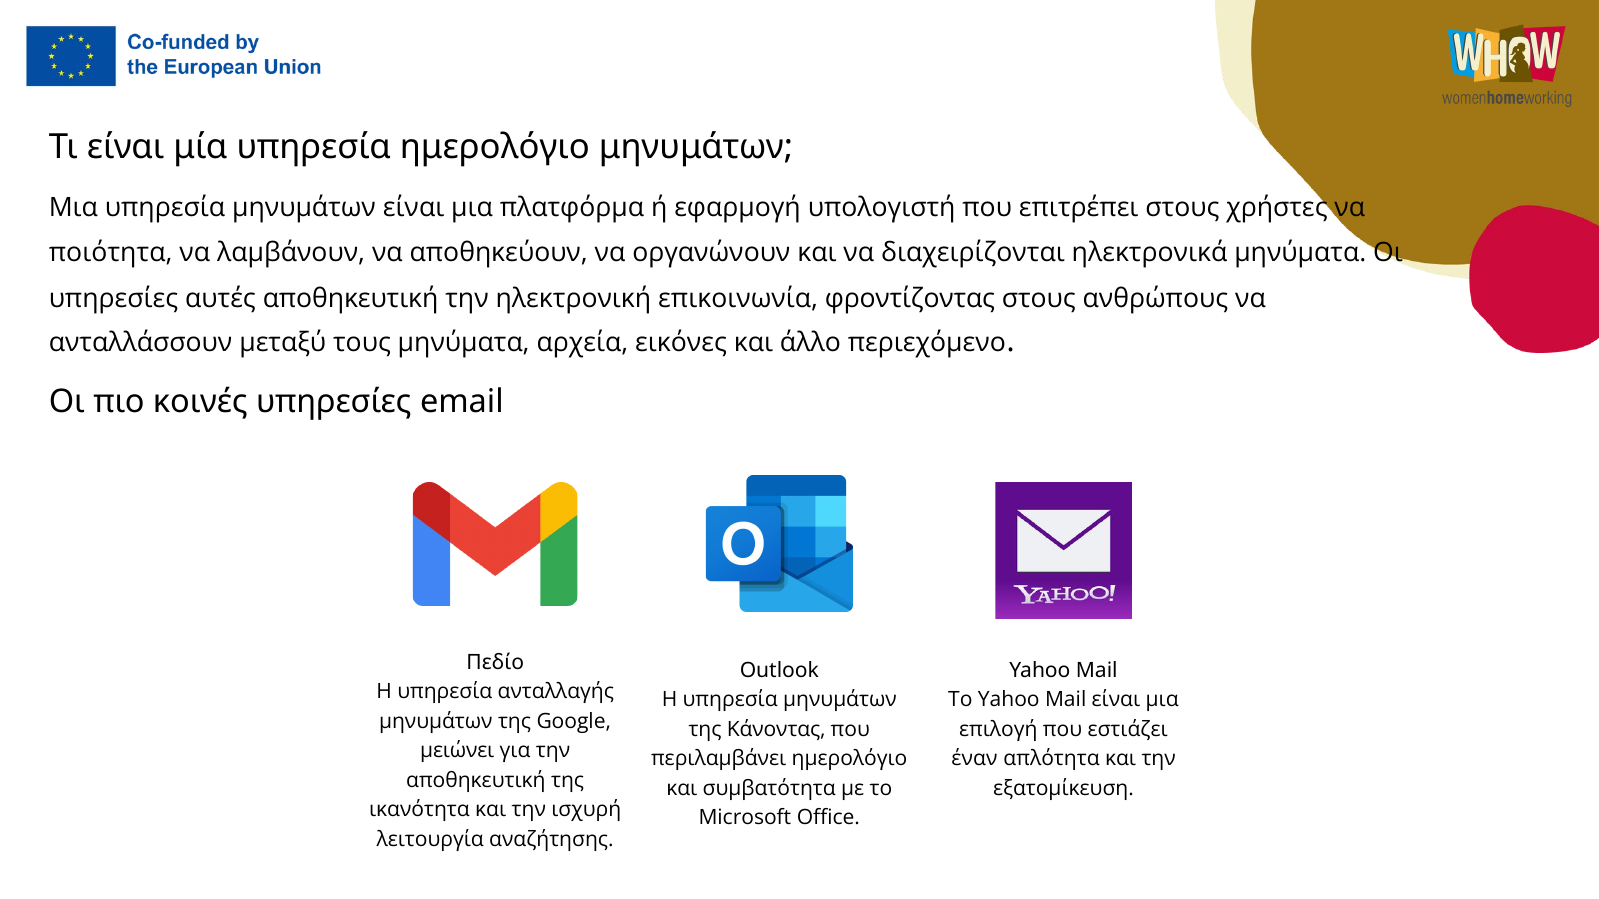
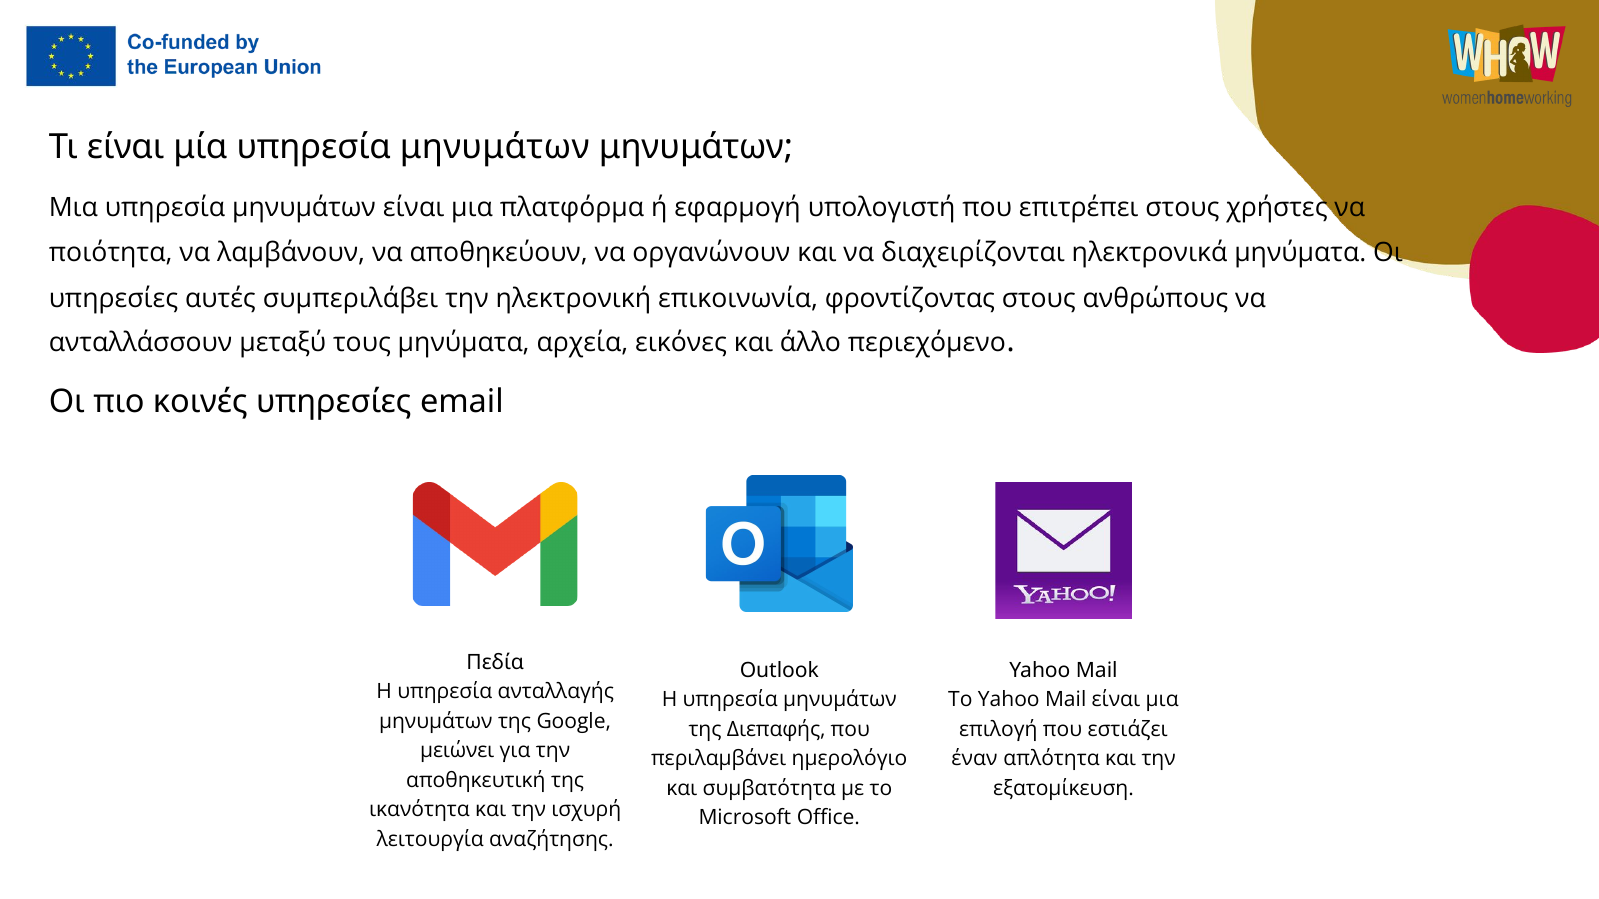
μία υπηρεσία ημερολόγιο: ημερολόγιο -> μηνυμάτων
αυτές αποθηκευτική: αποθηκευτική -> συμπεριλάβει
Πεδίο: Πεδίο -> Πεδία
Κάνοντας: Κάνοντας -> Διεπαφής
